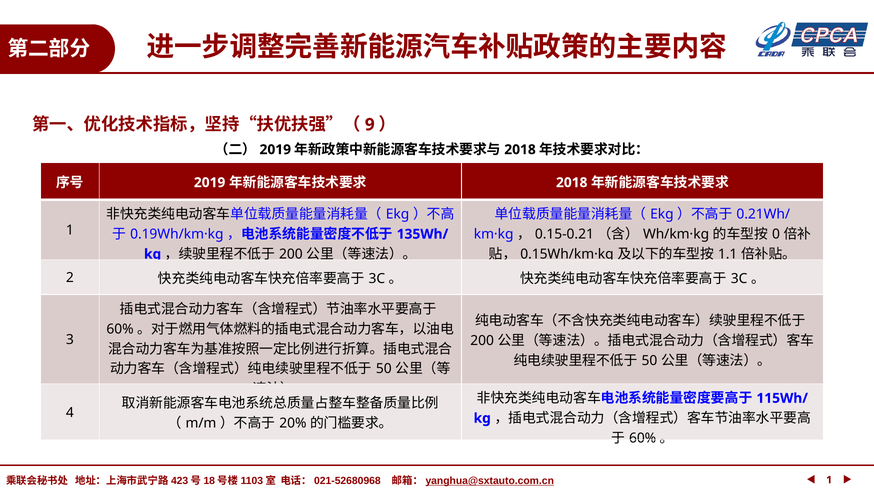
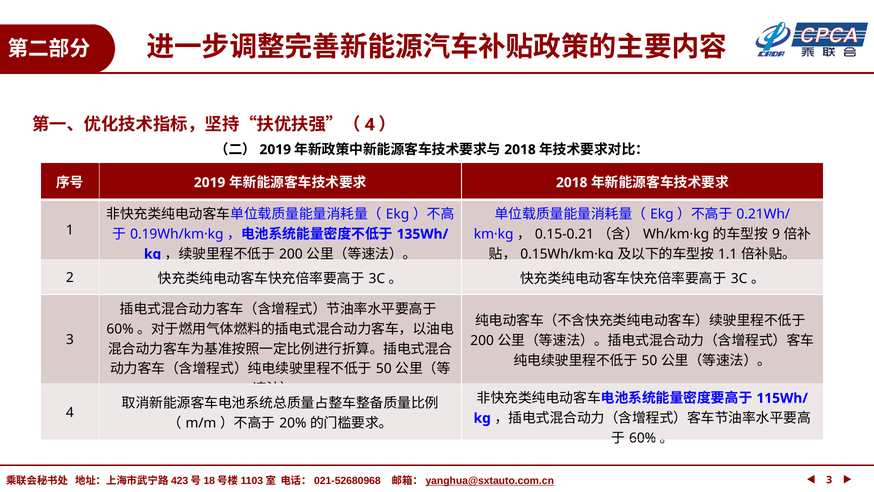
9 at (370, 124): 9 -> 4
0: 0 -> 9
1 at (829, 479): 1 -> 3
